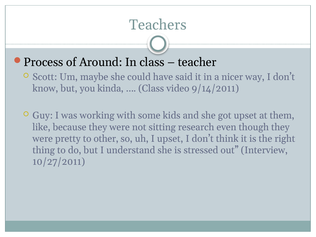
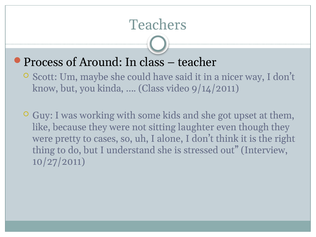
research: research -> laughter
other: other -> cases
I upset: upset -> alone
